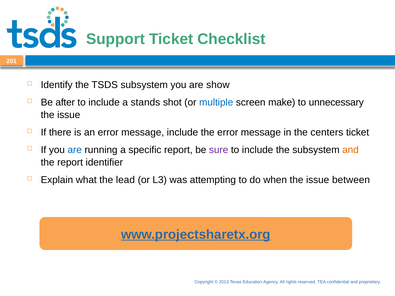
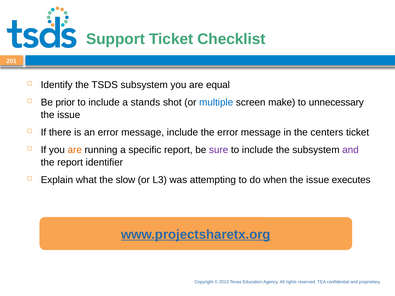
show: show -> equal
after: after -> prior
are at (75, 150) colour: blue -> orange
and at (350, 150) colour: orange -> purple
lead: lead -> slow
between: between -> executes
